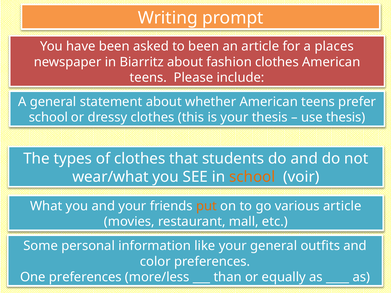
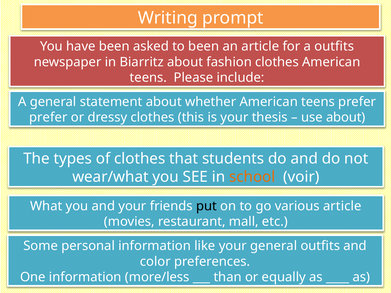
a places: places -> outfits
school at (48, 118): school -> prefer
use thesis: thesis -> about
put colour: orange -> black
One preferences: preferences -> information
